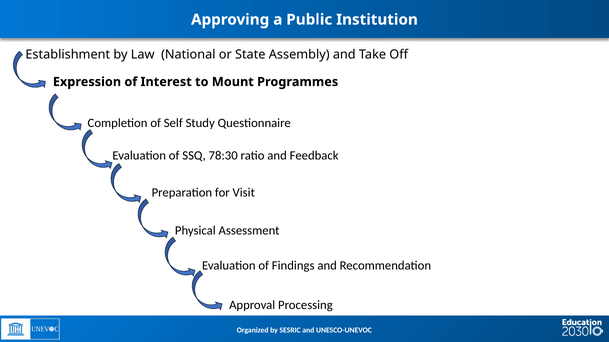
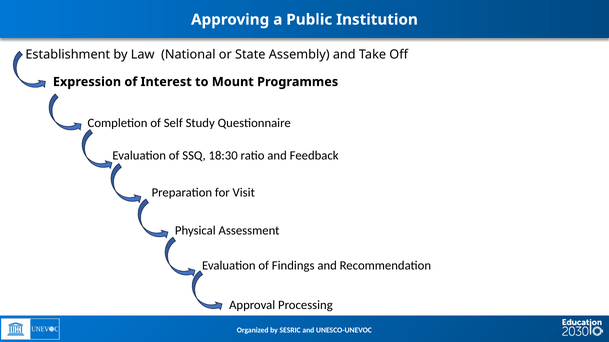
78:30: 78:30 -> 18:30
